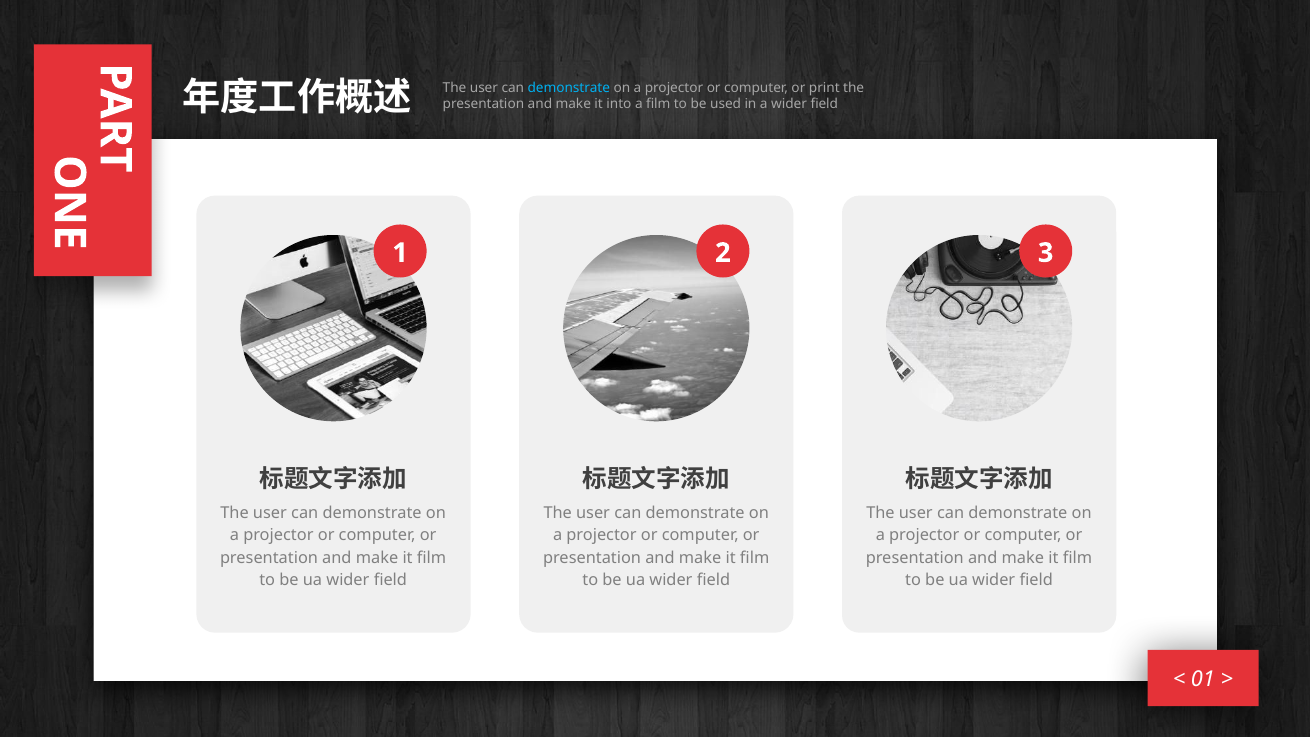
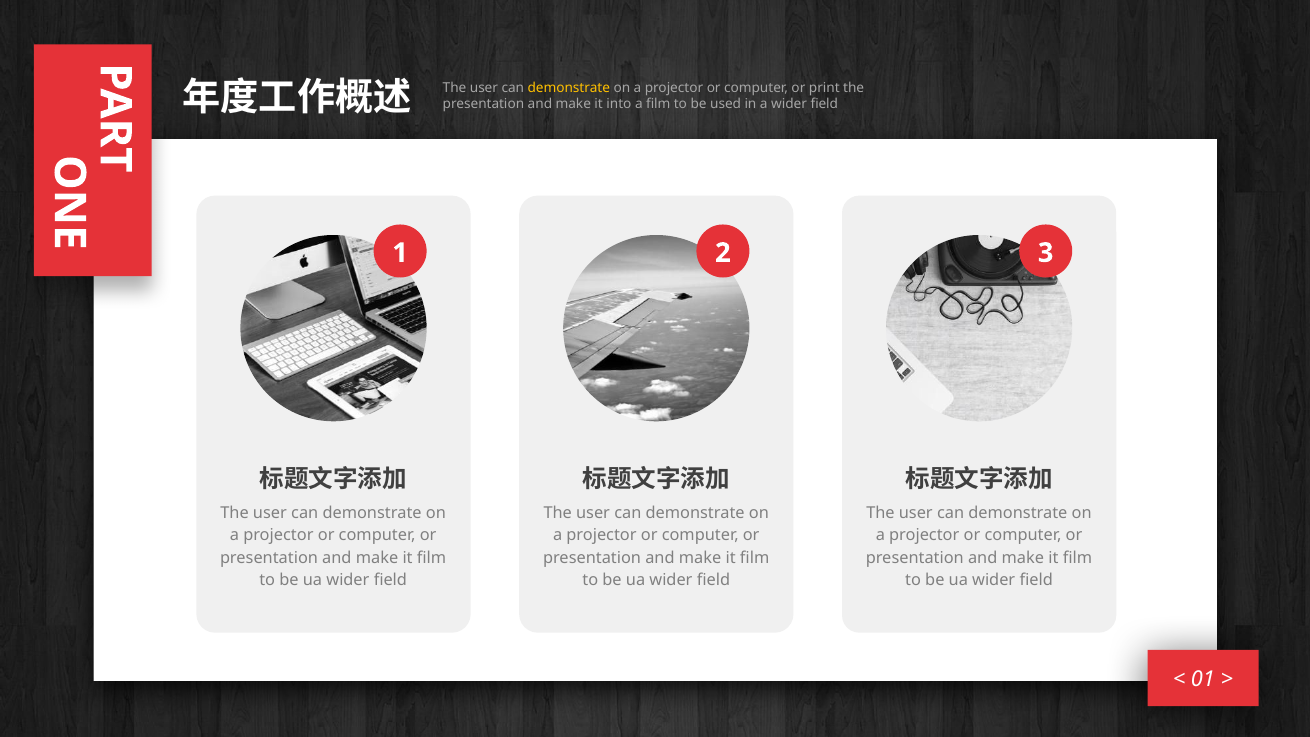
demonstrate at (569, 88) colour: light blue -> yellow
